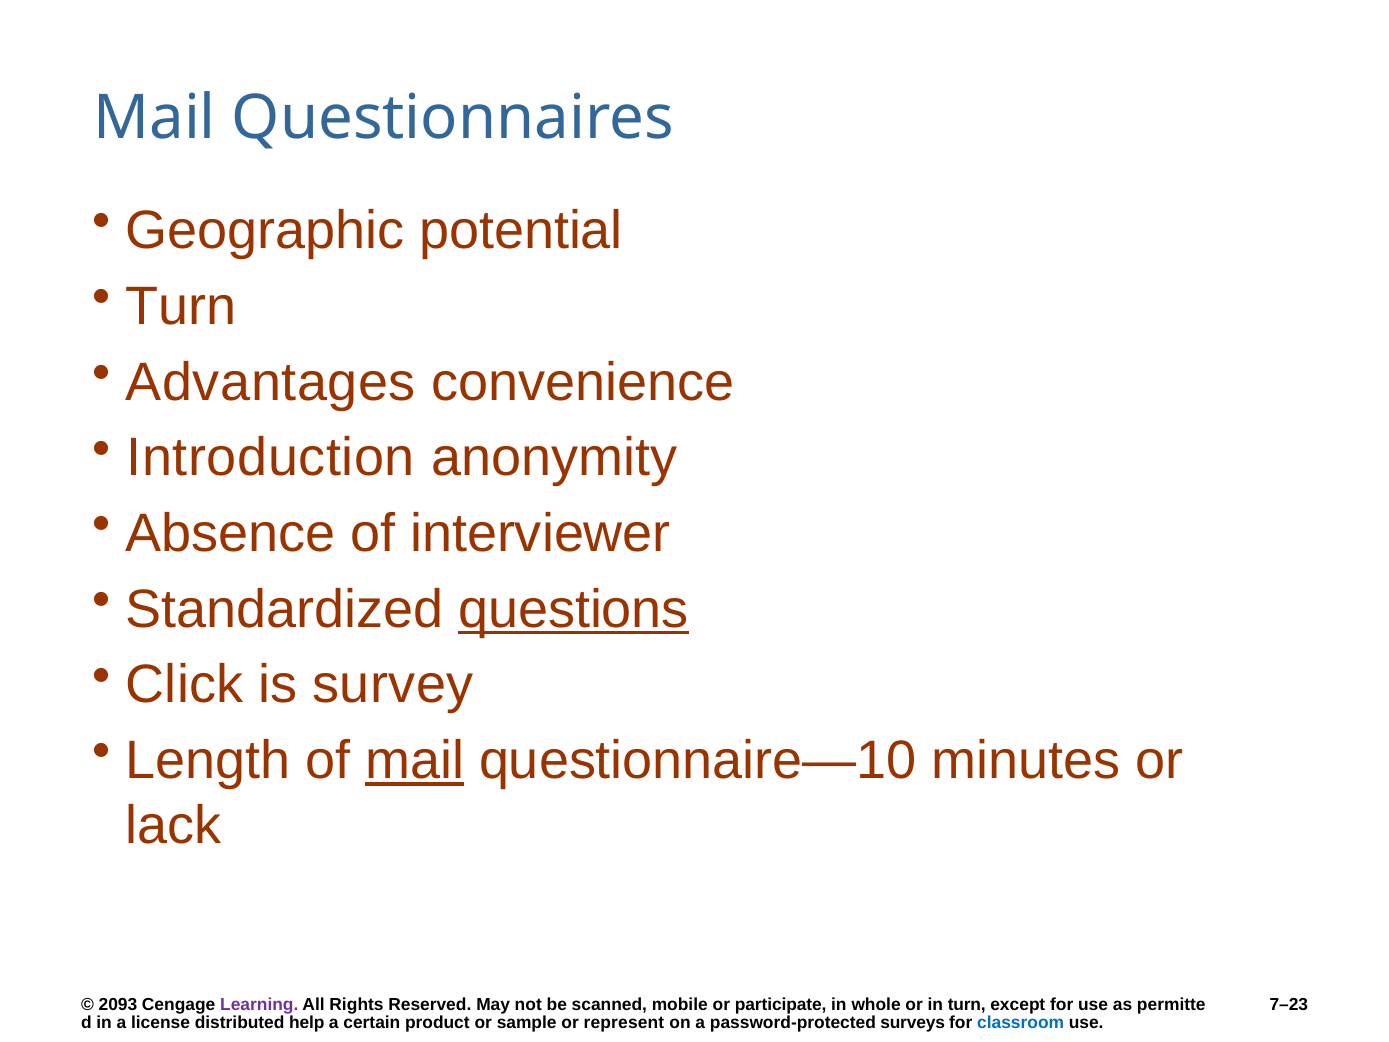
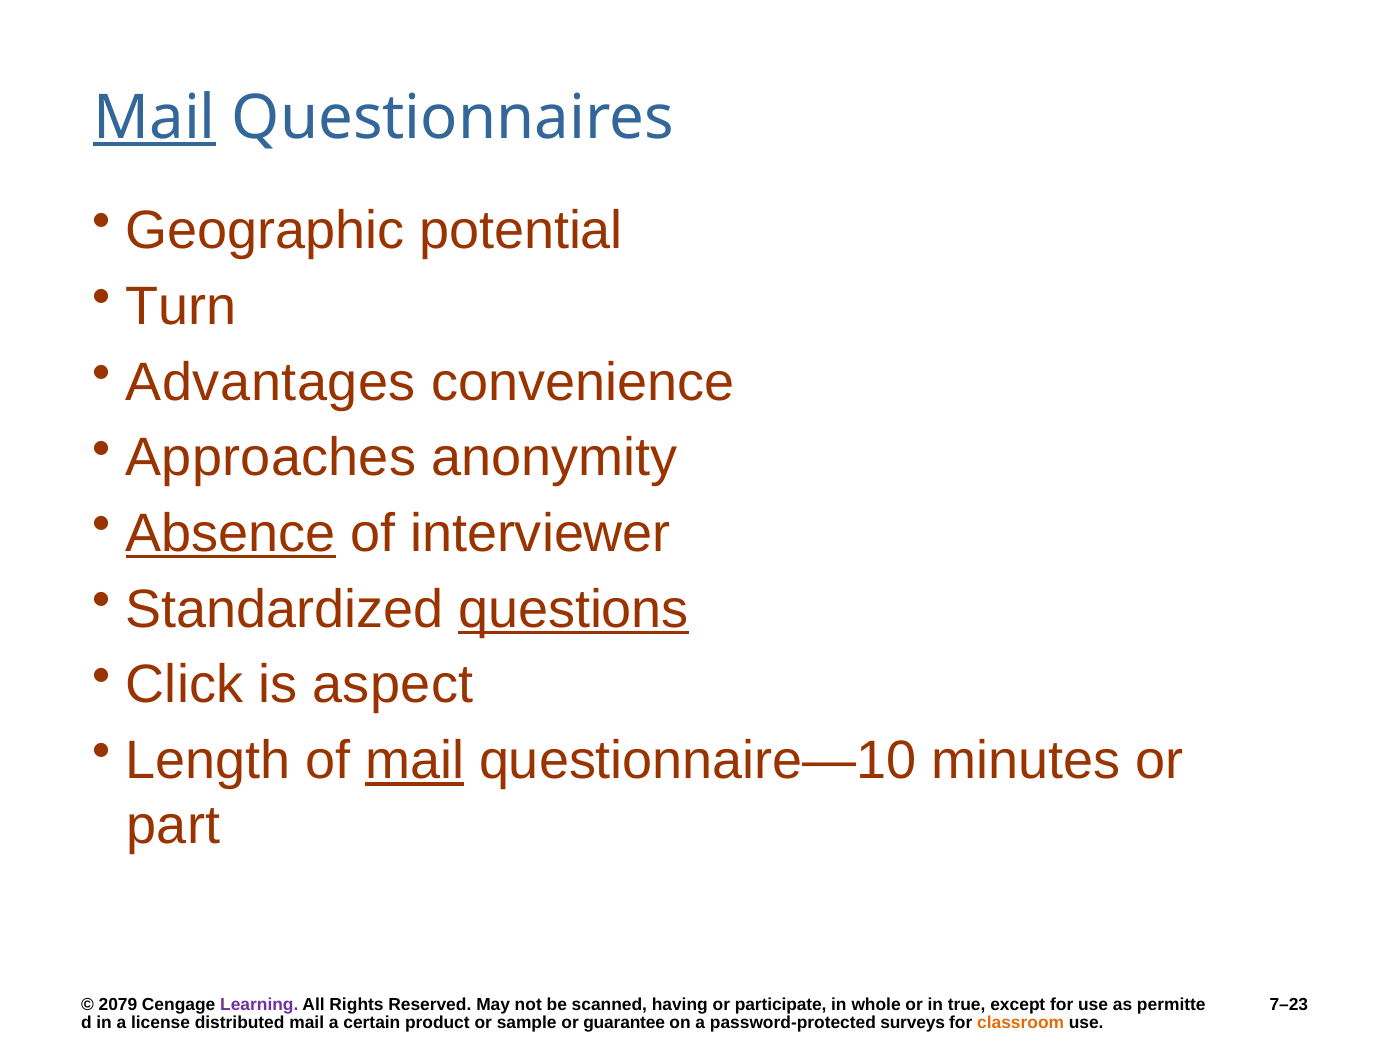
Mail at (155, 118) underline: none -> present
Introduction: Introduction -> Approaches
Absence underline: none -> present
survey: survey -> aspect
lack: lack -> part
2093: 2093 -> 2079
mobile: mobile -> having
in turn: turn -> true
distributed help: help -> mail
represent: represent -> guarantee
classroom colour: blue -> orange
